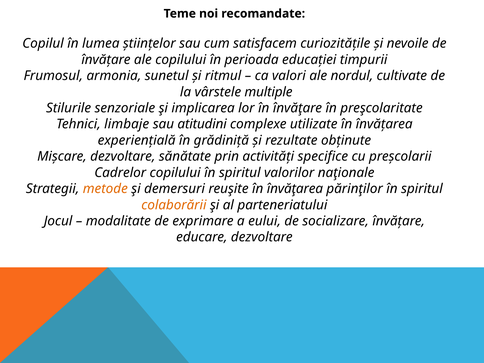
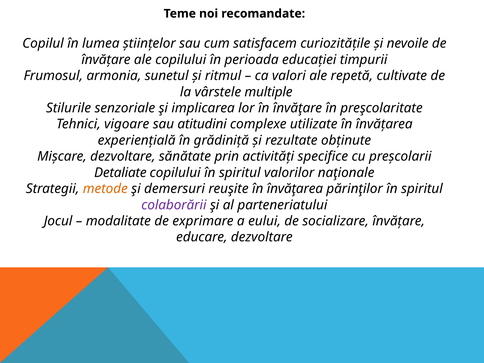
nordul: nordul -> repetă
limbaje: limbaje -> vigoare
Cadrelor: Cadrelor -> Detaliate
colaborării colour: orange -> purple
